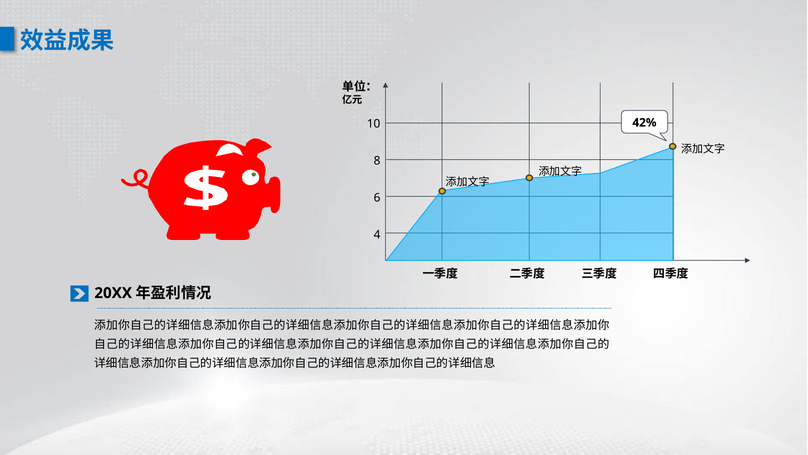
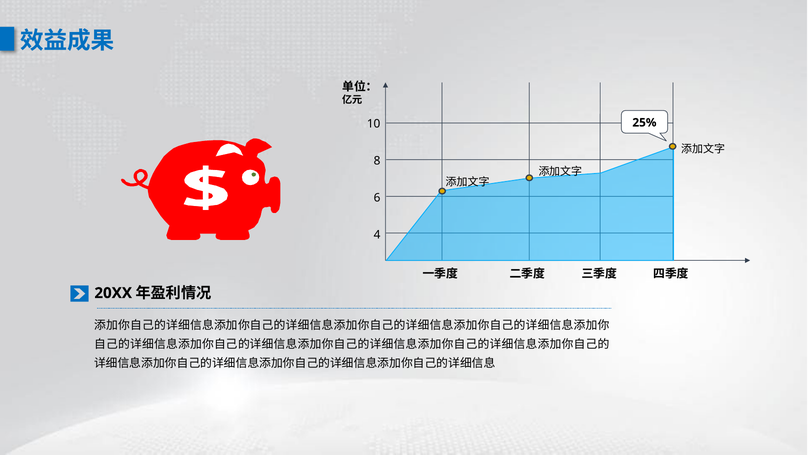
42%: 42% -> 25%
